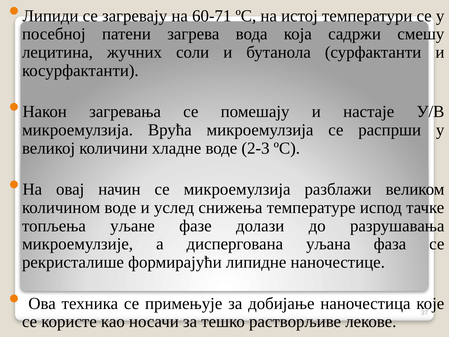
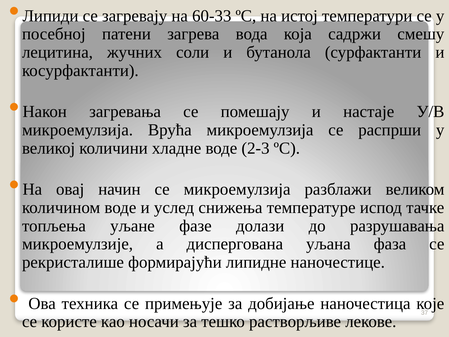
60-71: 60-71 -> 60-33
